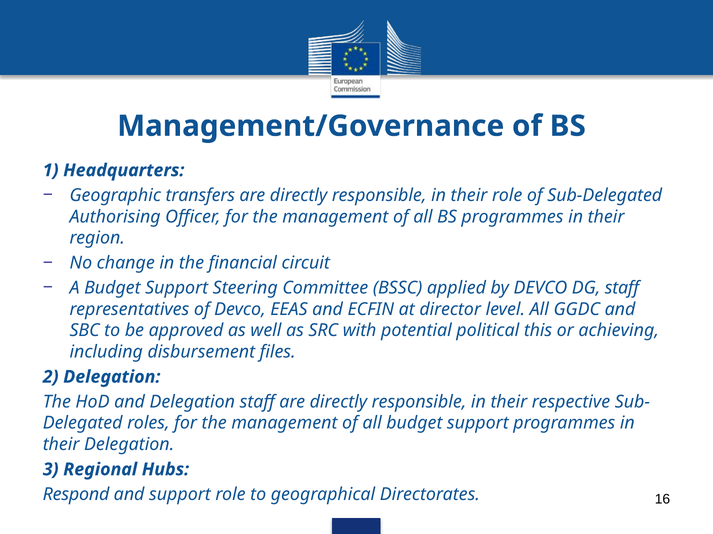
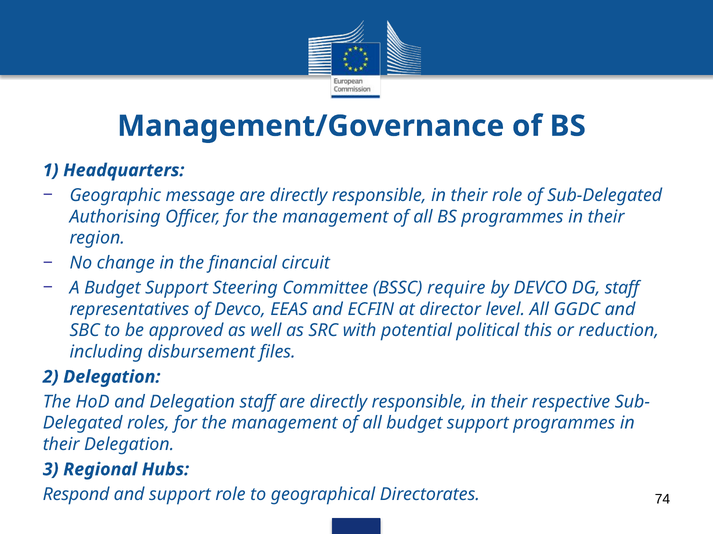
transfers: transfers -> message
applied: applied -> require
achieving: achieving -> reduction
16: 16 -> 74
